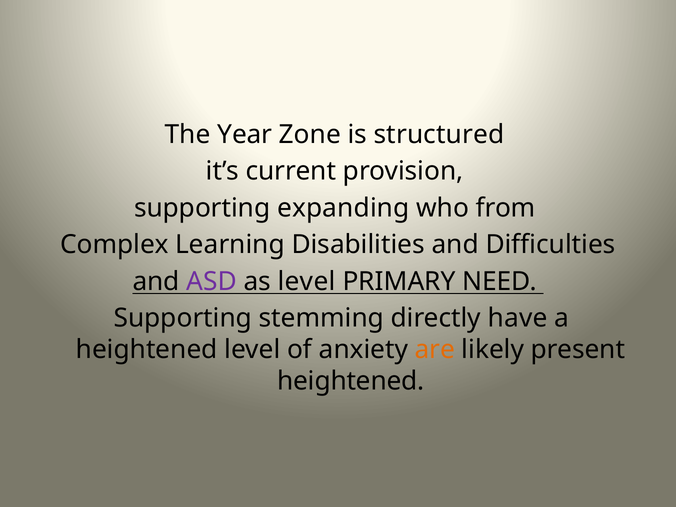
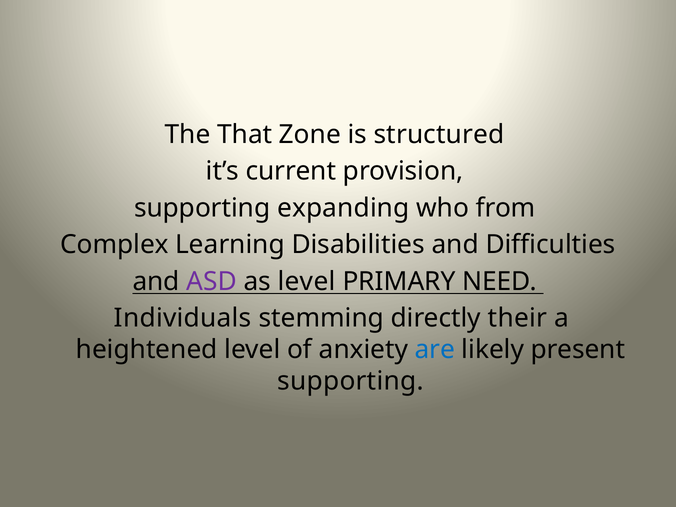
Year: Year -> That
Supporting at (183, 318): Supporting -> Individuals
have: have -> their
are colour: orange -> blue
heightened at (351, 381): heightened -> supporting
